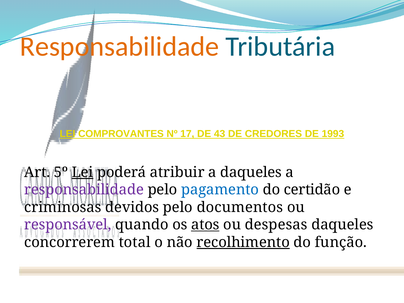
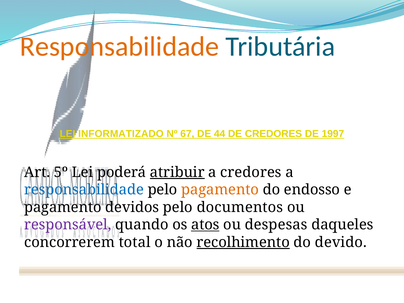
COMPROVANTES: COMPROVANTES -> INFORMATIZADO
17: 17 -> 67
43: 43 -> 44
1993: 1993 -> 1997
Lei at (83, 172) underline: present -> none
atribuir underline: none -> present
a daqueles: daqueles -> credores
responsabilidade at (84, 190) colour: purple -> blue
pagamento at (220, 190) colour: blue -> orange
certidão: certidão -> endosso
criminosas at (63, 207): criminosas -> pagamento
função: função -> devido
